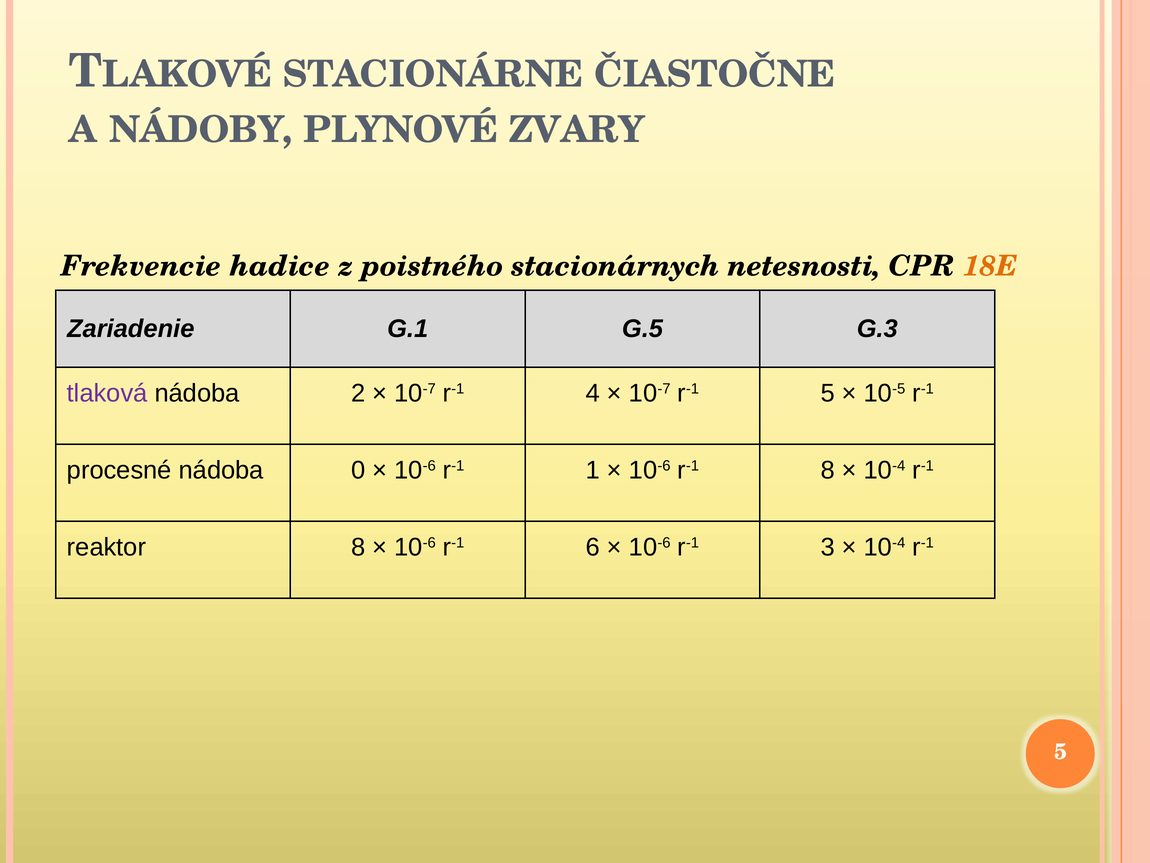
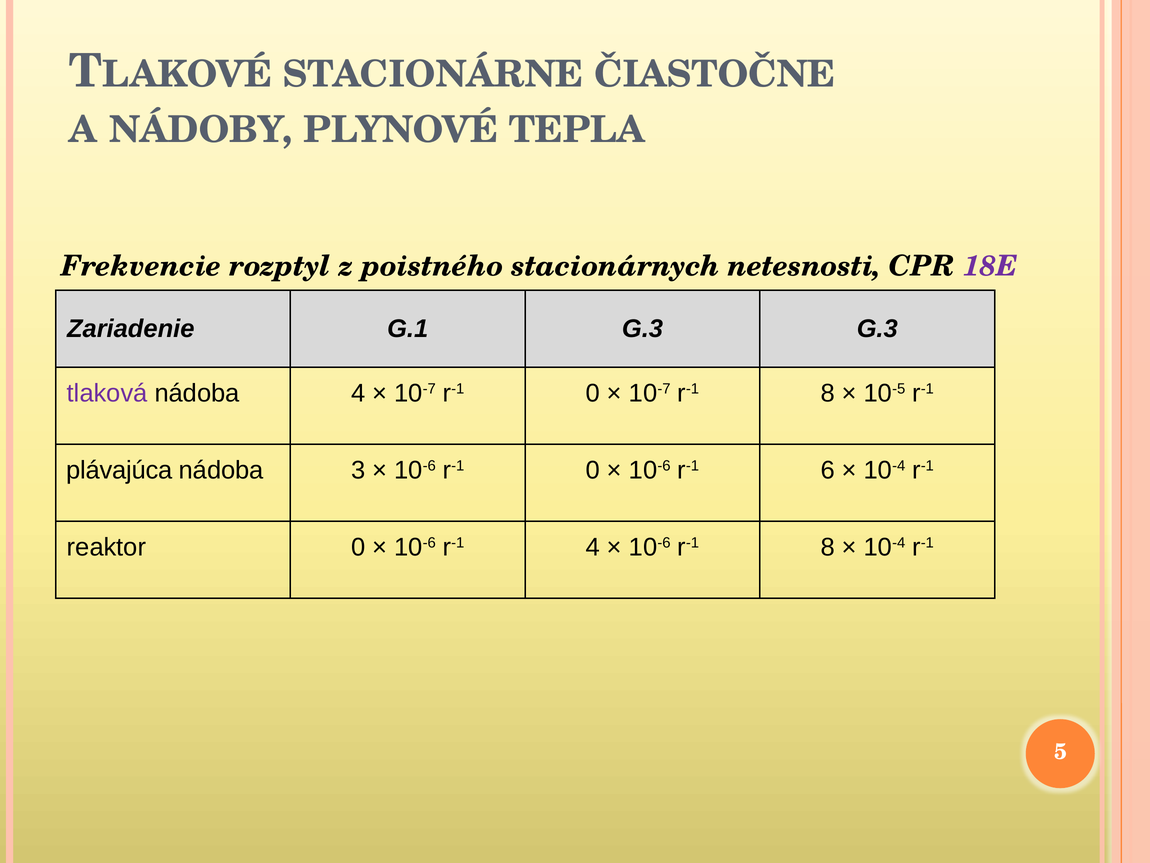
ZVARY: ZVARY -> TEPLA
hadice: hadice -> rozptyl
18E colour: orange -> purple
G.1 G.5: G.5 -> G.3
nádoba 2: 2 -> 4
10-7 r-1 4: 4 -> 0
10-7 r-1 5: 5 -> 8
procesné: procesné -> plávajúca
0: 0 -> 3
10-6 r-1 1: 1 -> 0
r-1 8: 8 -> 6
reaktor 8: 8 -> 0
r-1 6: 6 -> 4
10-6 r-1 3: 3 -> 8
